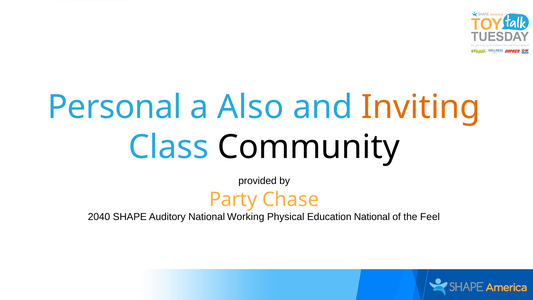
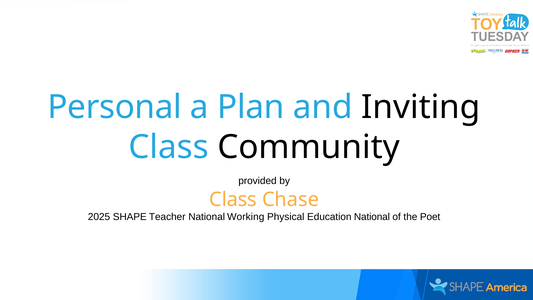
Also: Also -> Plan
Inviting colour: orange -> black
Party at (233, 200): Party -> Class
2040: 2040 -> 2025
Auditory: Auditory -> Teacher
Feel: Feel -> Poet
